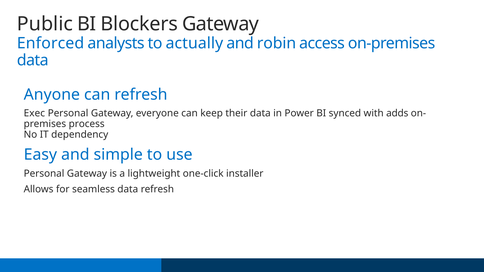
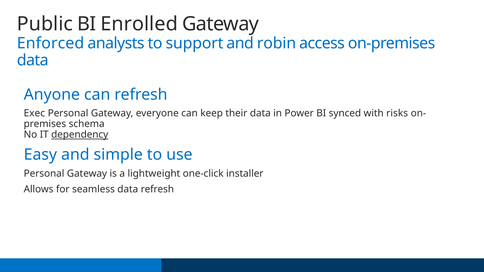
Blockers: Blockers -> Enrolled
actually: actually -> support
adds: adds -> risks
process: process -> schema
dependency underline: none -> present
